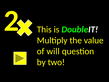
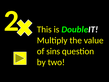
will: will -> sins
